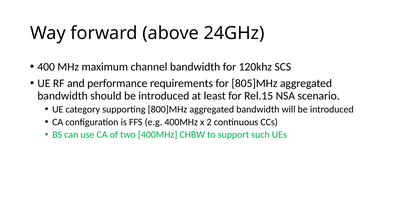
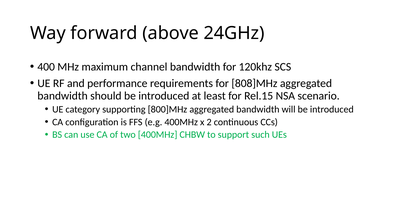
805]MHz: 805]MHz -> 808]MHz
